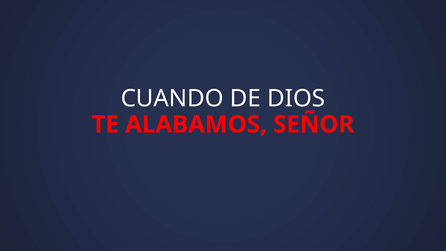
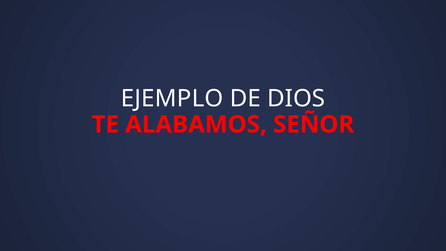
CUANDO: CUANDO -> EJEMPLO
